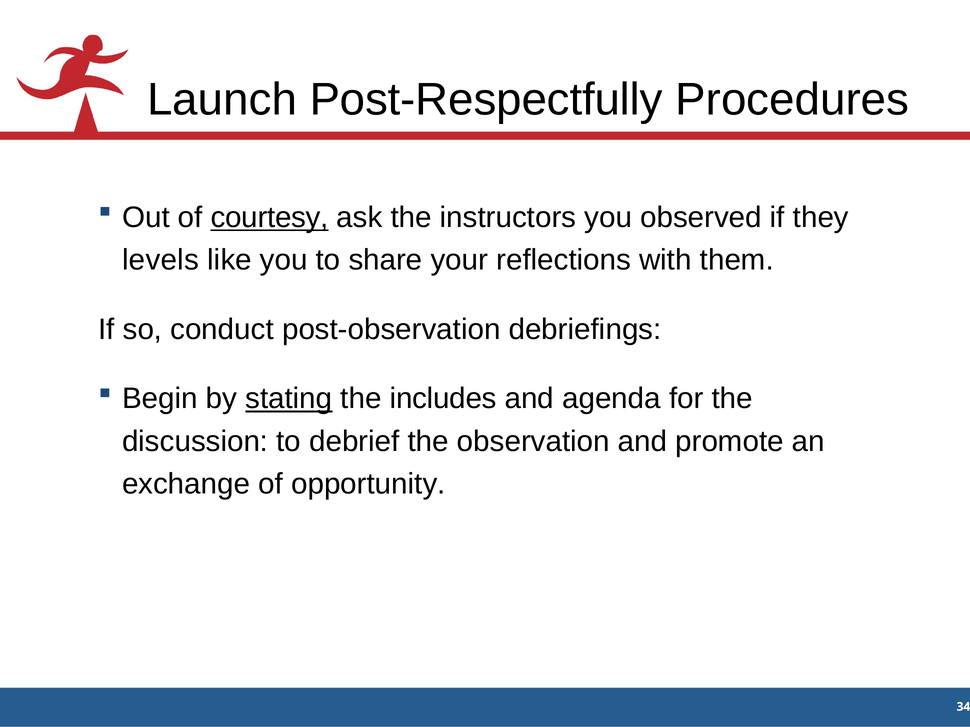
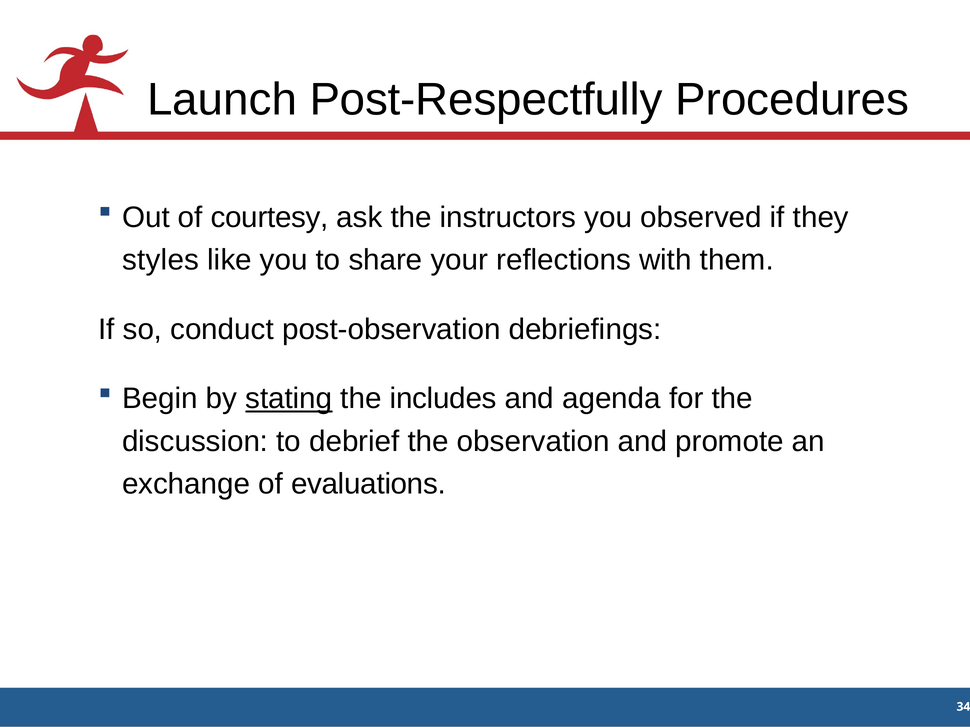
courtesy underline: present -> none
levels: levels -> styles
opportunity: opportunity -> evaluations
